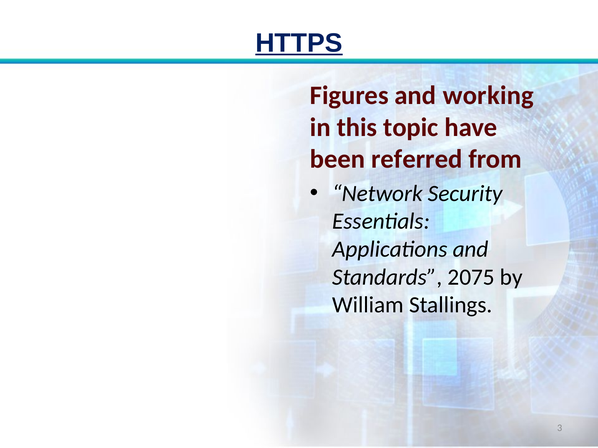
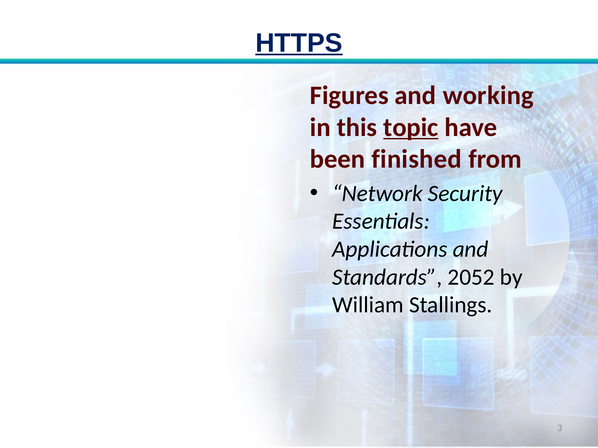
topic underline: none -> present
referred: referred -> finished
2075: 2075 -> 2052
